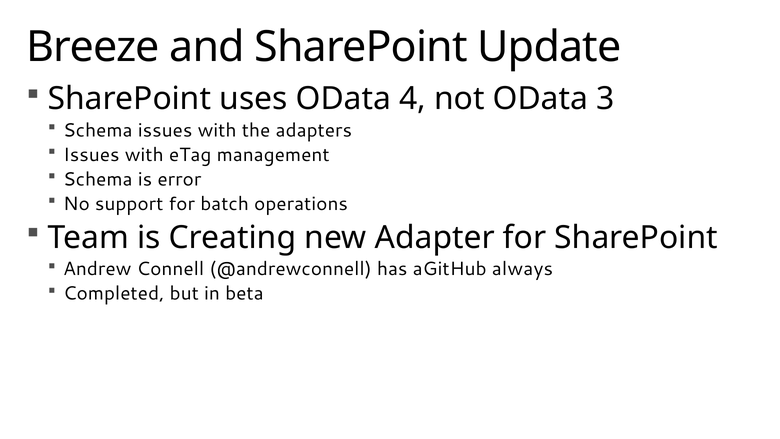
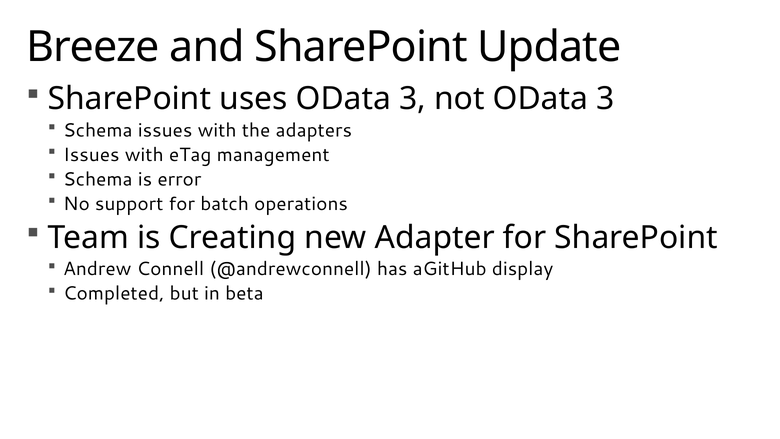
uses OData 4: 4 -> 3
always: always -> display
